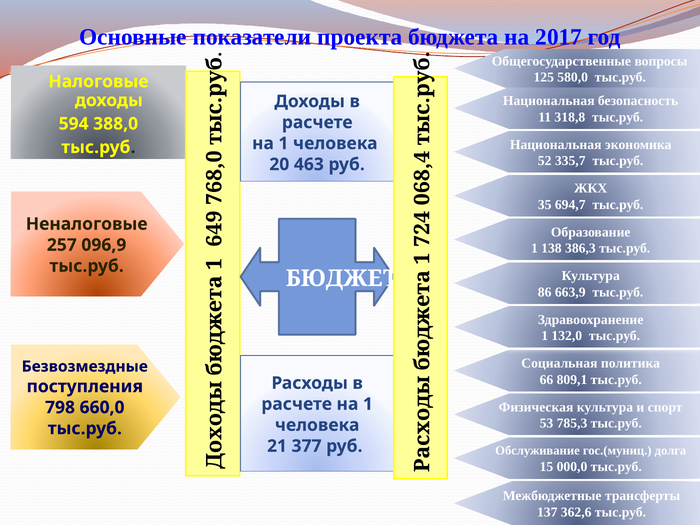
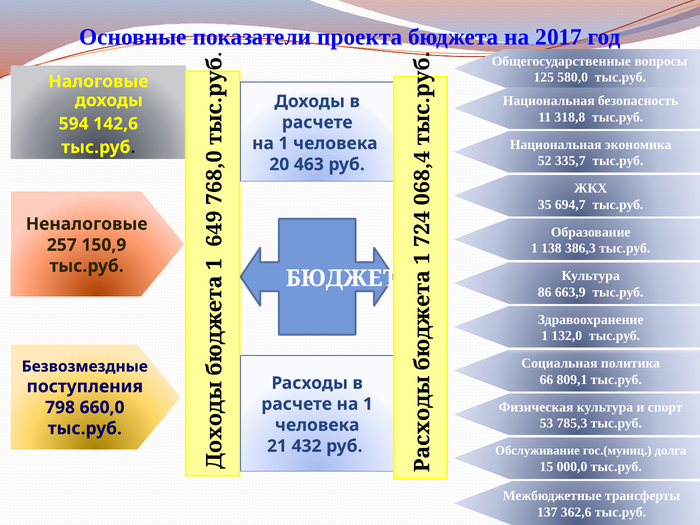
388,0: 388,0 -> 142,6
096,9: 096,9 -> 150,9
377: 377 -> 432
